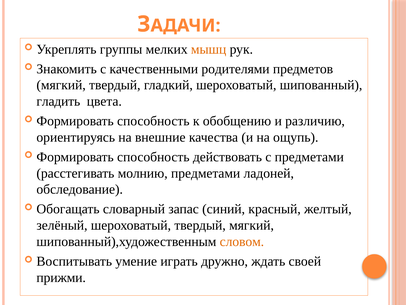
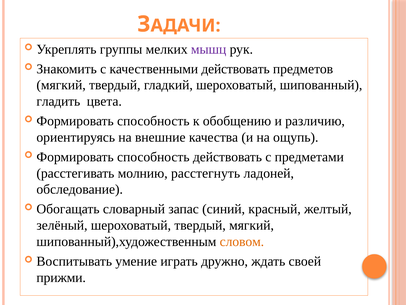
мышц colour: orange -> purple
качественными родителями: родителями -> действовать
молнию предметами: предметами -> расстегнуть
